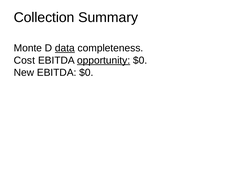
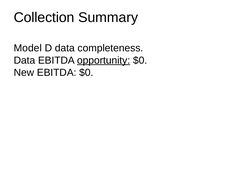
Monte: Monte -> Model
data at (65, 48) underline: present -> none
Cost at (24, 60): Cost -> Data
